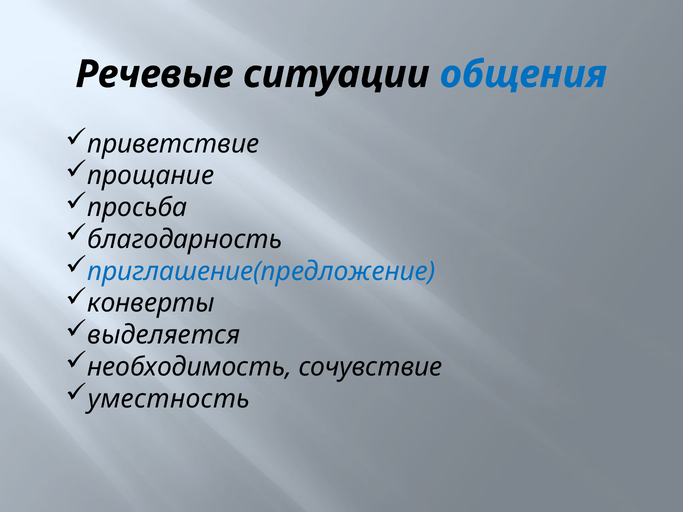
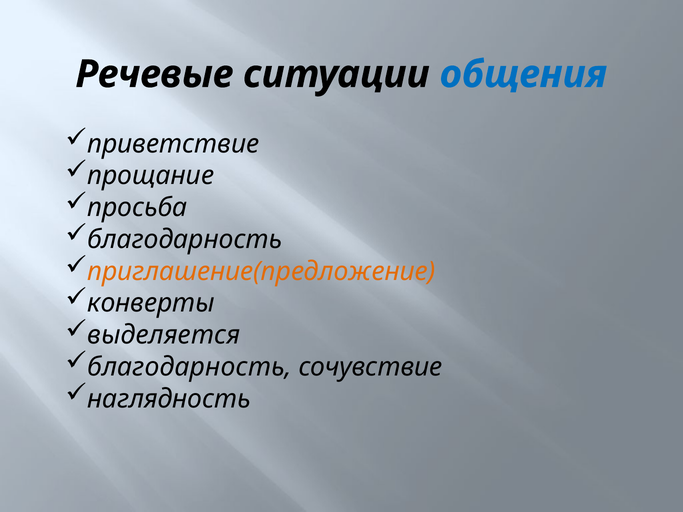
приглашение(предложение colour: blue -> orange
необходимость at (190, 367): необходимость -> благодарность
уместность: уместность -> наглядность
